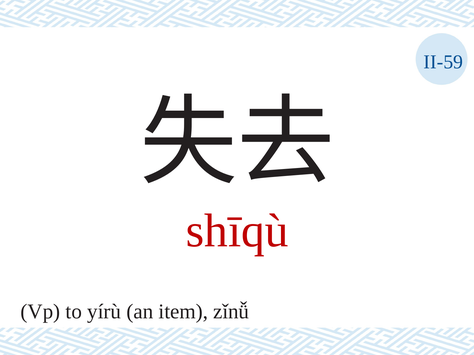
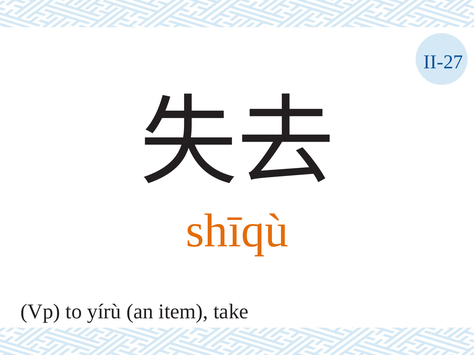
II-59: II-59 -> II-27
shīqù colour: red -> orange
zǐnǚ: zǐnǚ -> take
